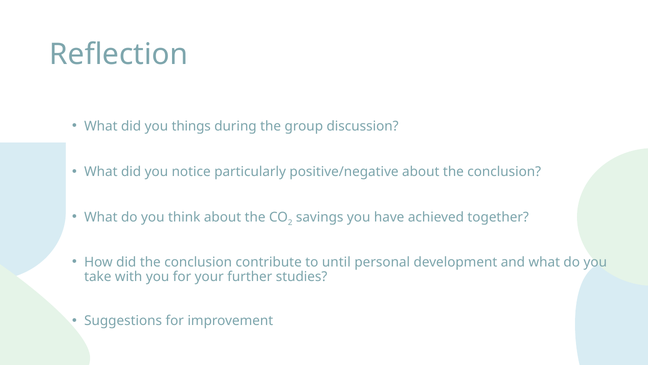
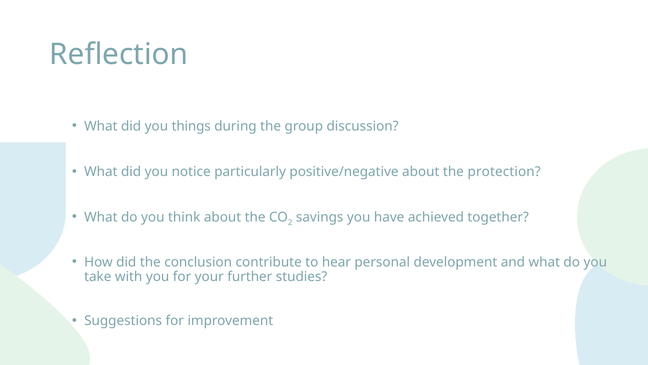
about the conclusion: conclusion -> protection
until: until -> hear
